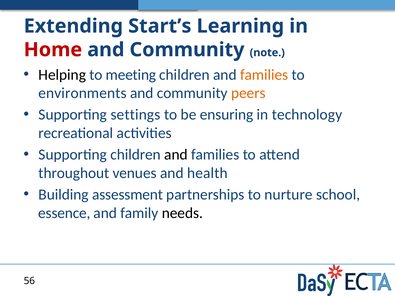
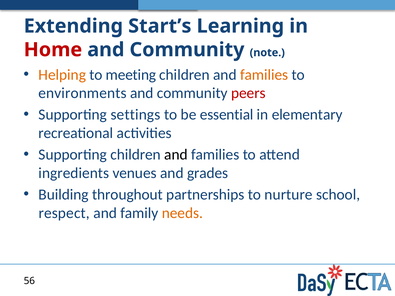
Helping colour: black -> orange
peers colour: orange -> red
ensuring: ensuring -> essential
technology: technology -> elementary
throughout: throughout -> ingredients
health: health -> grades
assessment: assessment -> throughout
essence: essence -> respect
needs colour: black -> orange
